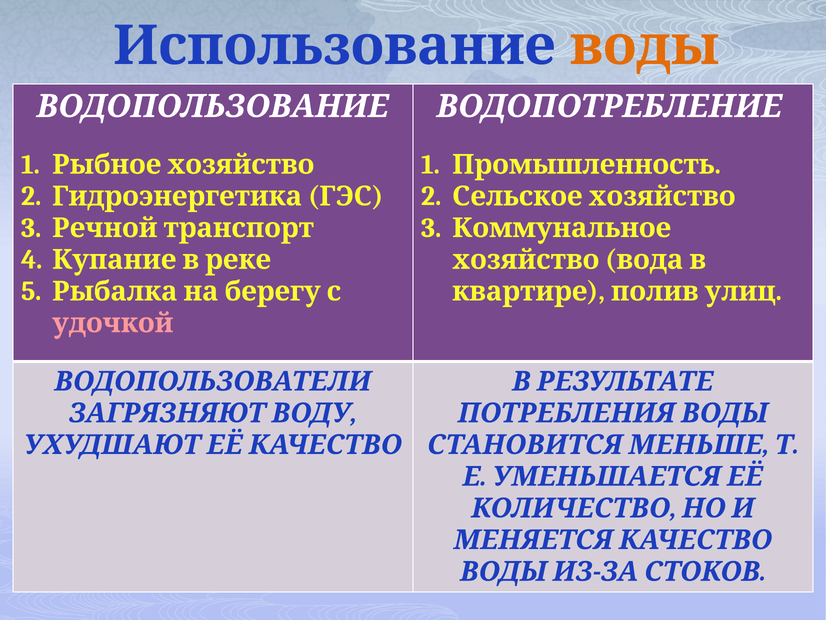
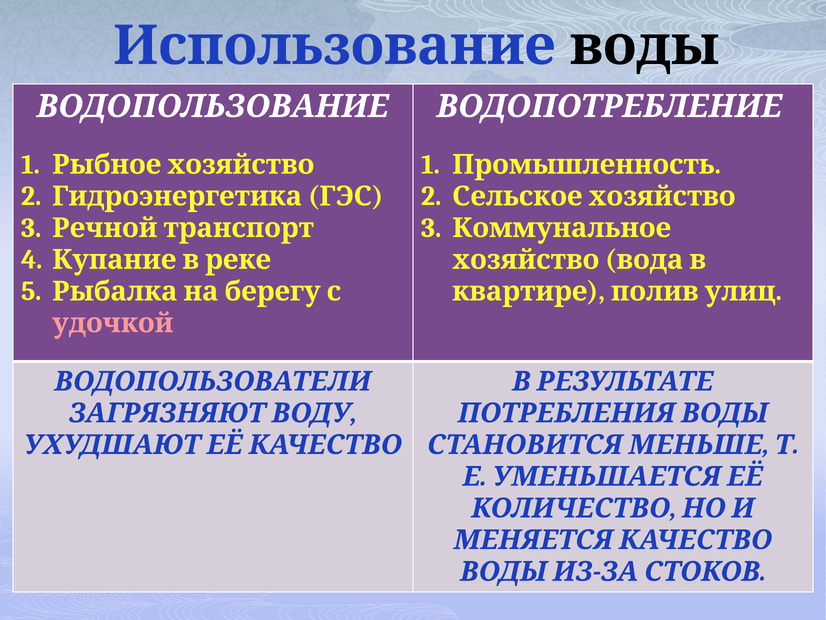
воды colour: orange -> black
